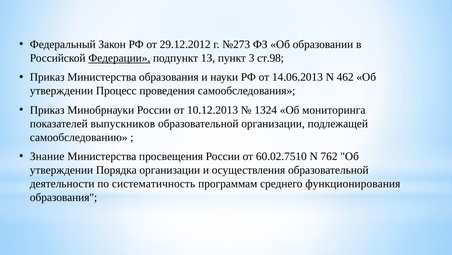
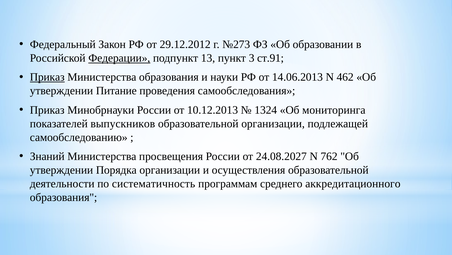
ст.98: ст.98 -> ст.91
Приказ at (47, 77) underline: none -> present
Процесс: Процесс -> Питание
Знание: Знание -> Знаний
60.02.7510: 60.02.7510 -> 24.08.2027
функционирования: функционирования -> аккредитационного
